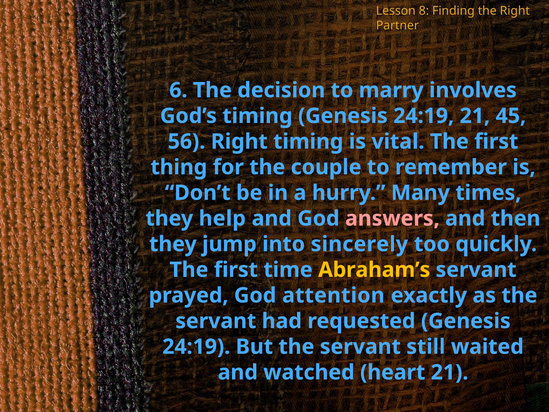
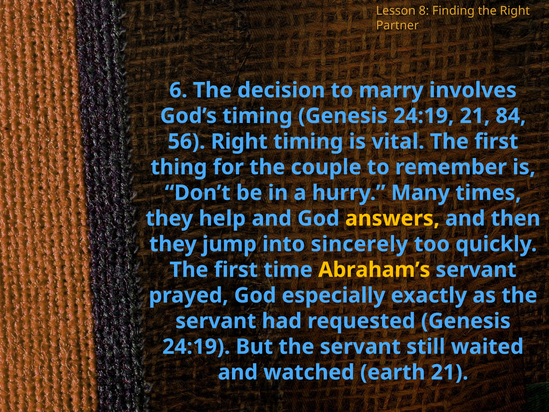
45: 45 -> 84
answers colour: pink -> yellow
attention: attention -> especially
heart: heart -> earth
